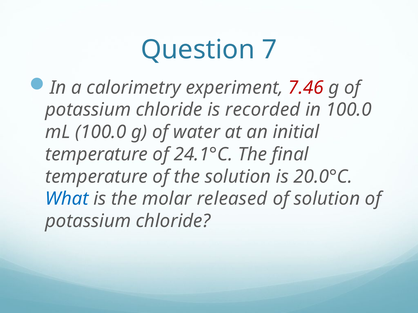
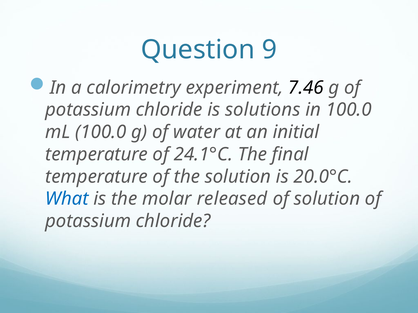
7: 7 -> 9
7.46 colour: red -> black
recorded: recorded -> solutions
